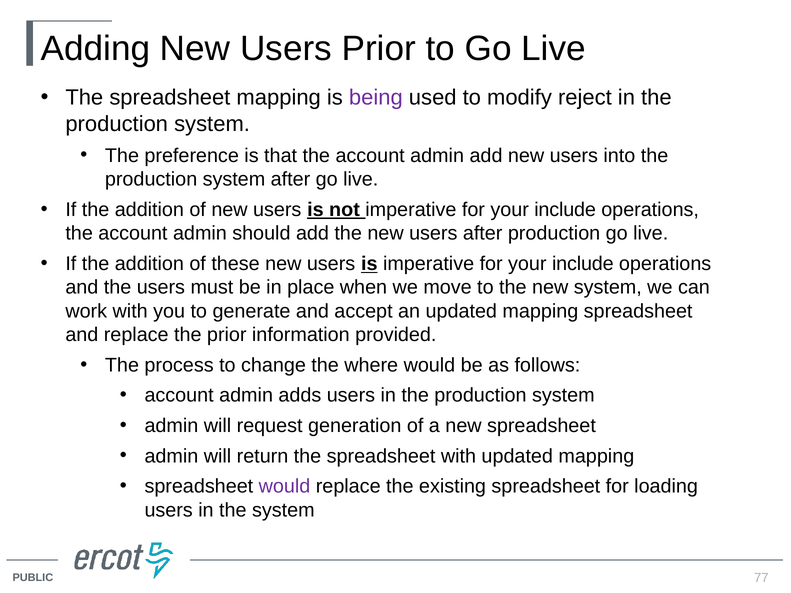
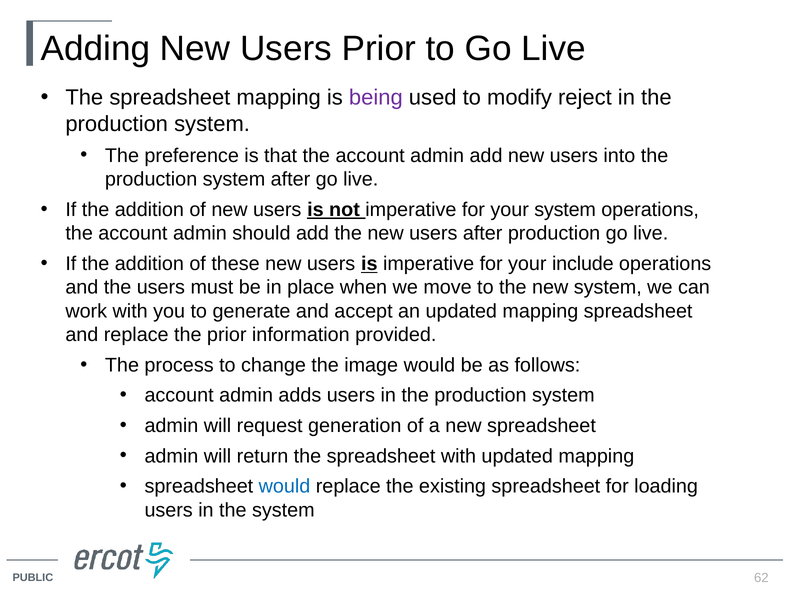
include at (565, 210): include -> system
where: where -> image
would at (285, 487) colour: purple -> blue
77: 77 -> 62
